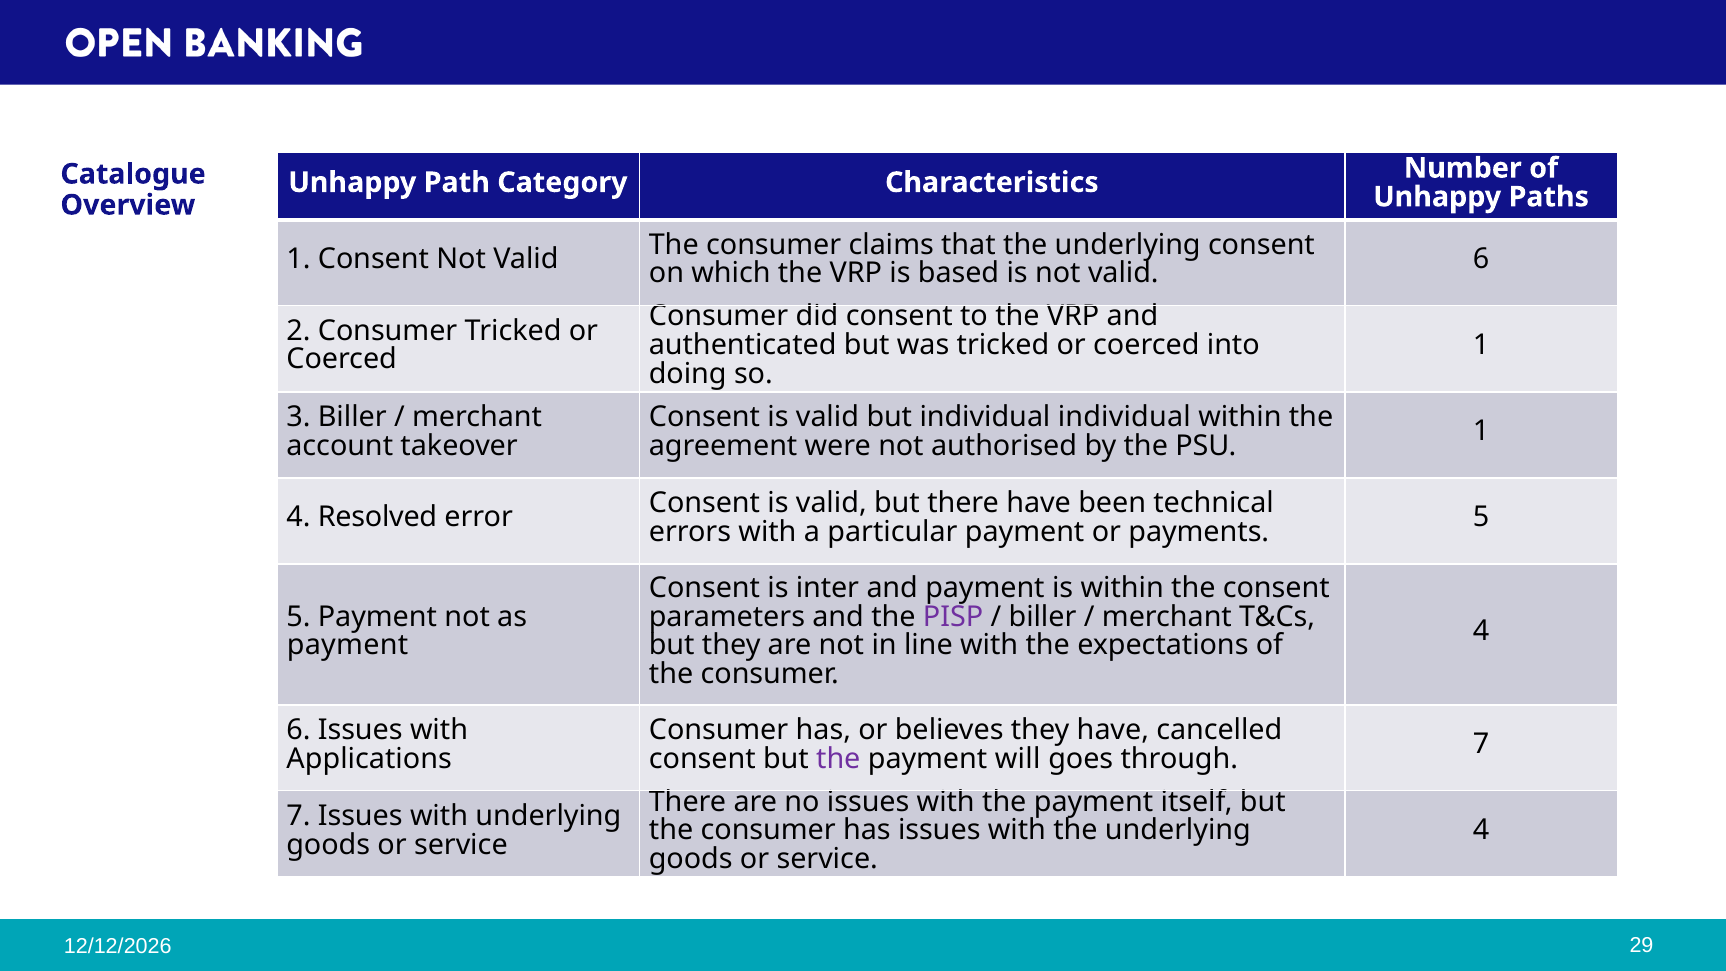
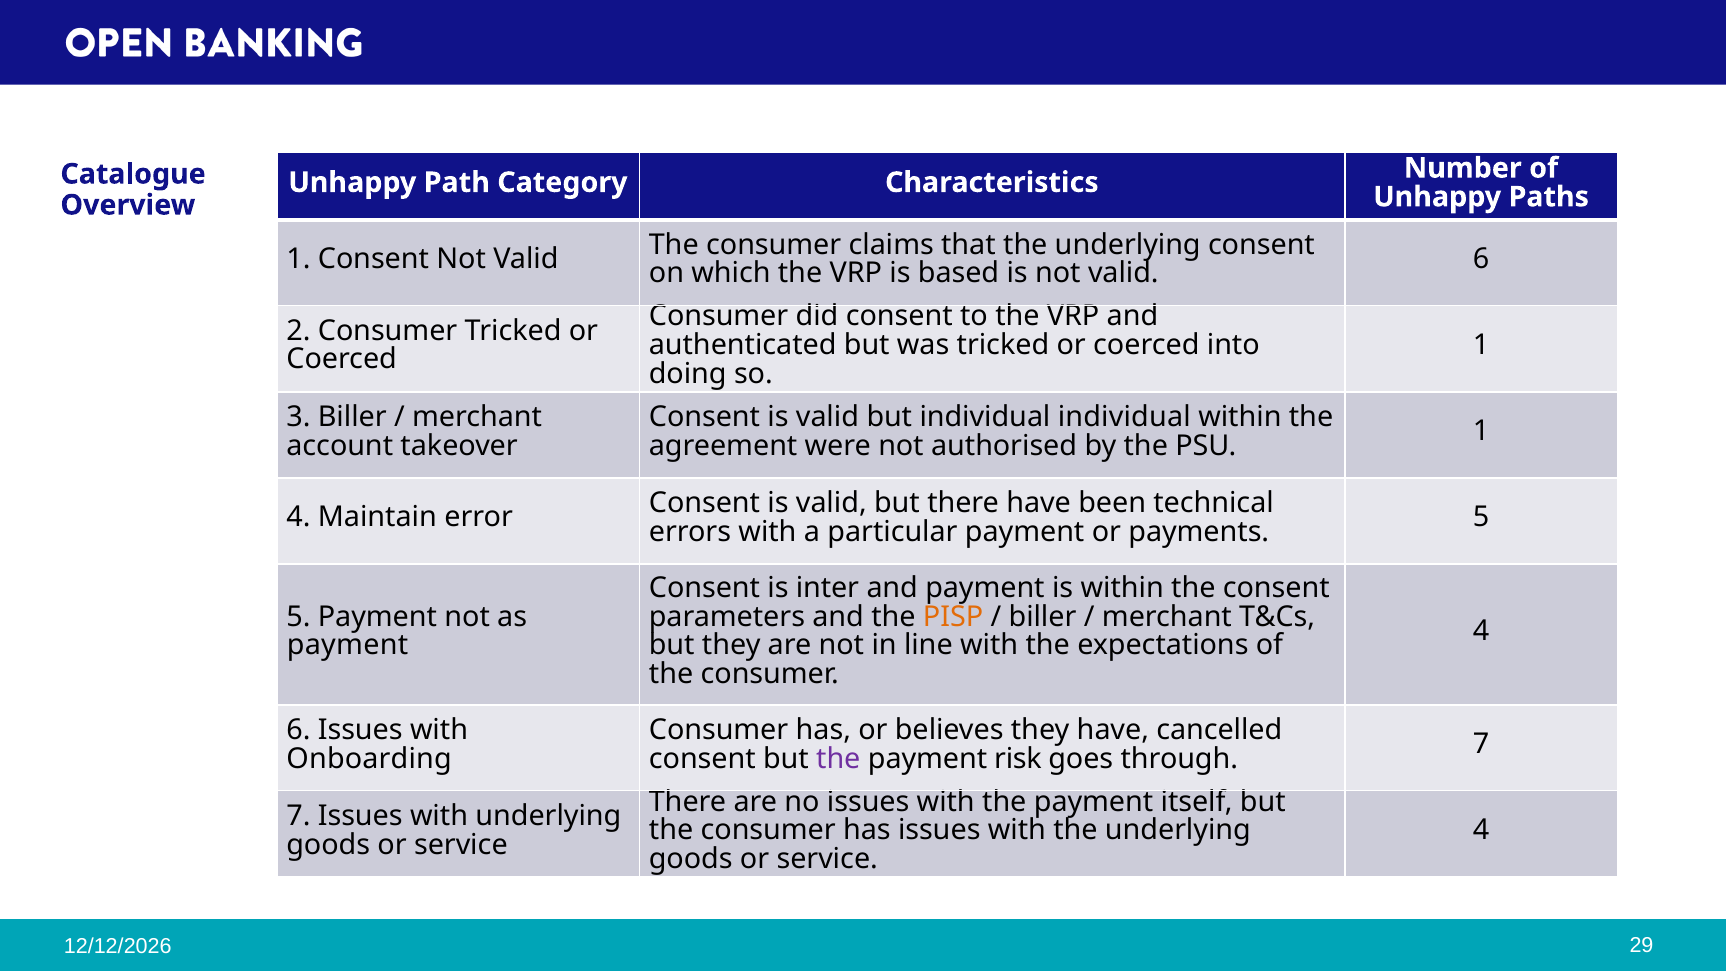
Resolved: Resolved -> Maintain
PISP colour: purple -> orange
Applications: Applications -> Onboarding
will: will -> risk
